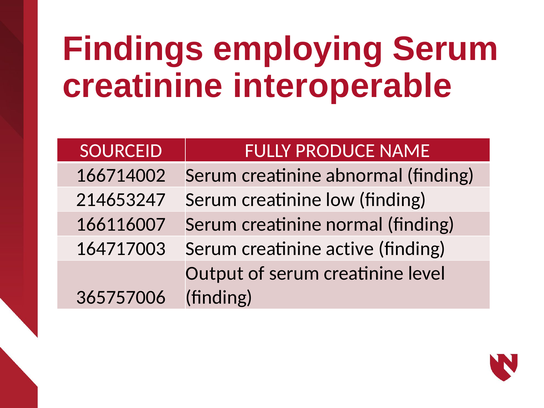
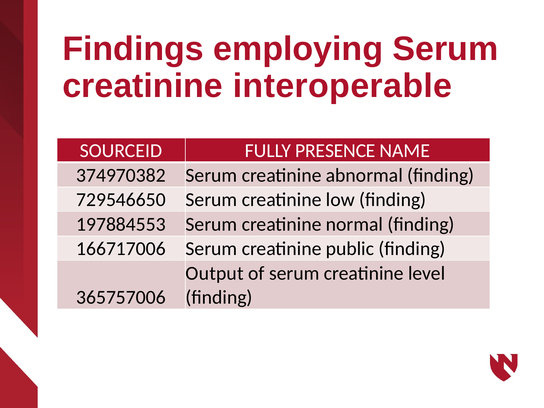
PRODUCE: PRODUCE -> PRESENCE
166714002: 166714002 -> 374970382
214653247: 214653247 -> 729546650
166116007: 166116007 -> 197884553
164717003: 164717003 -> 166717006
active: active -> public
